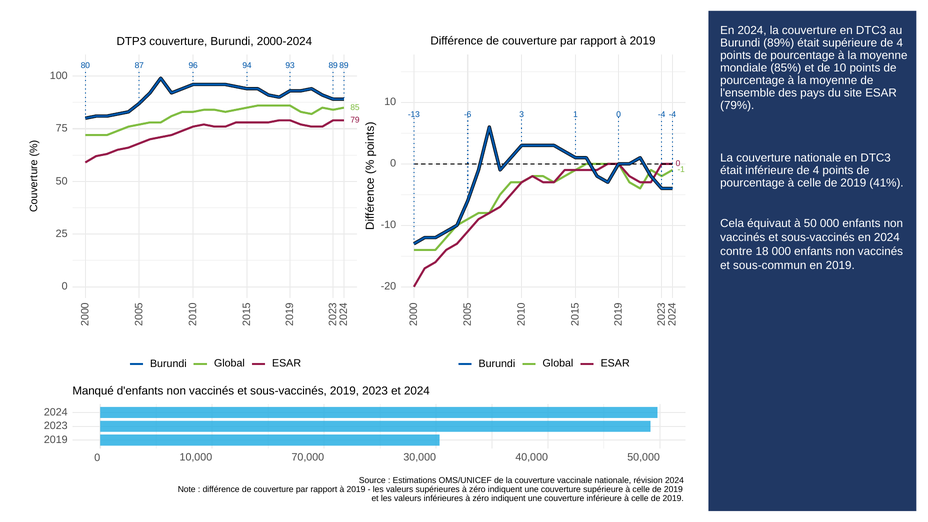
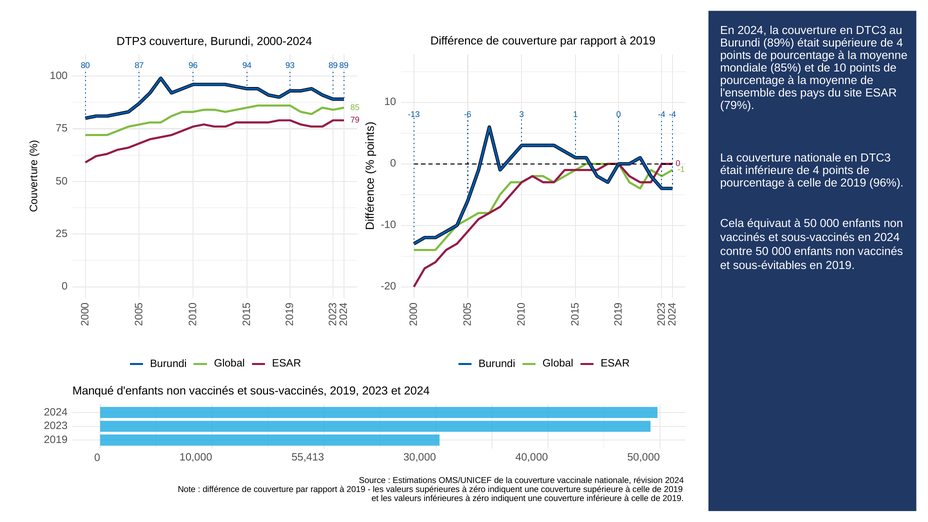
41%: 41% -> 96%
contre 18: 18 -> 50
sous-commun: sous-commun -> sous-évitables
70,000: 70,000 -> 55,413
